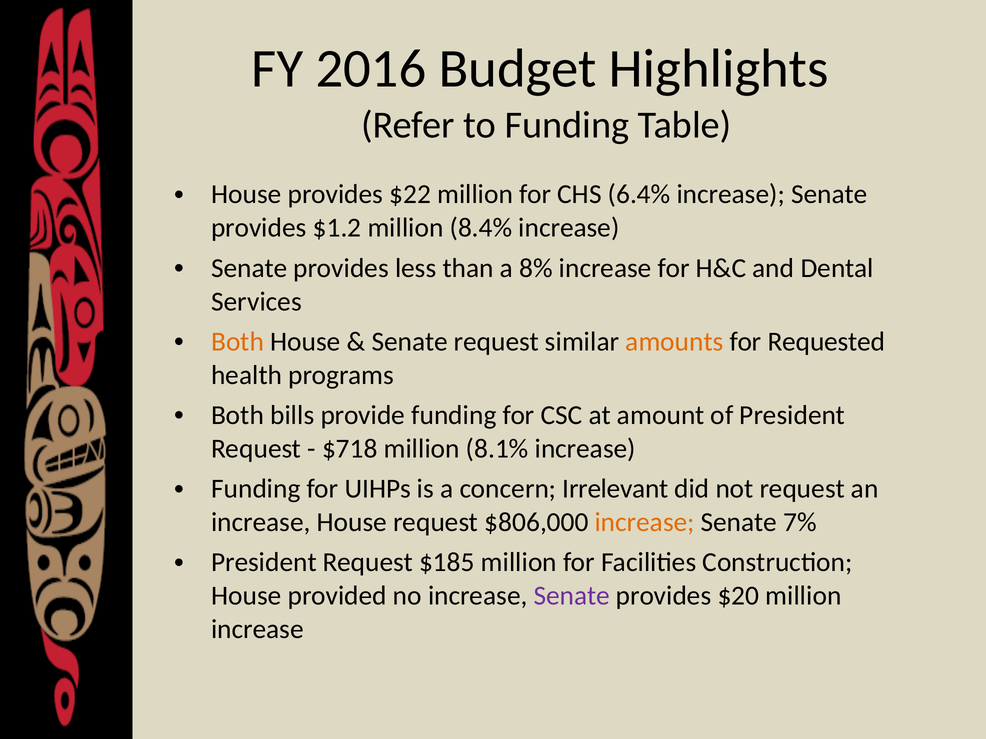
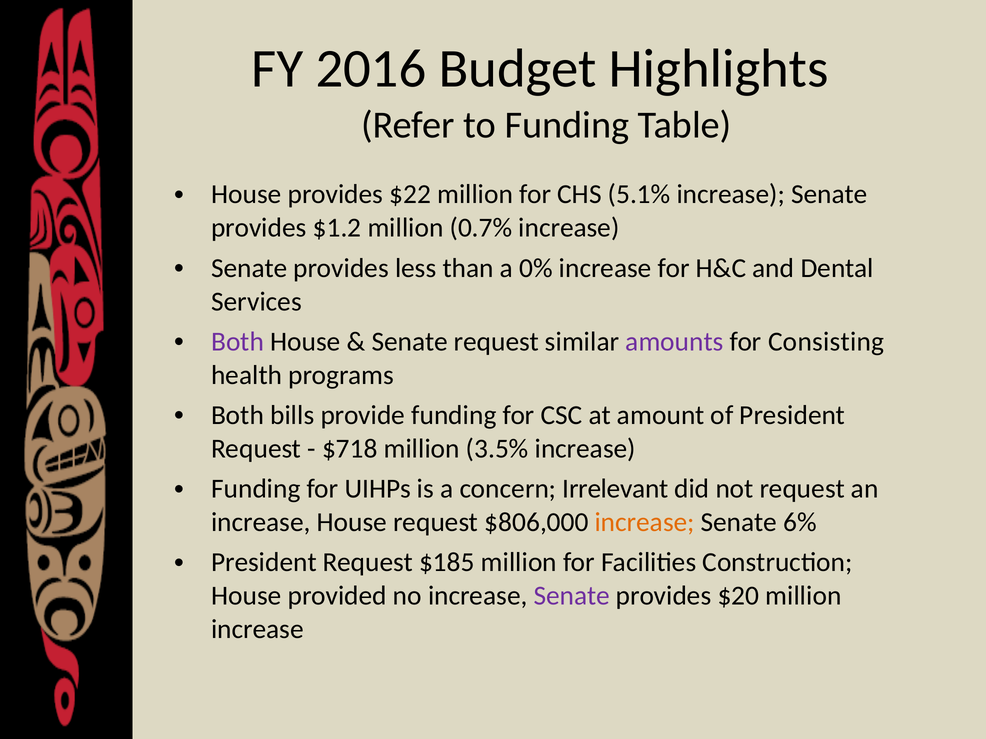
6.4%: 6.4% -> 5.1%
8.4%: 8.4% -> 0.7%
8%: 8% -> 0%
Both at (238, 342) colour: orange -> purple
amounts colour: orange -> purple
Requested: Requested -> Consisting
8.1%: 8.1% -> 3.5%
7%: 7% -> 6%
